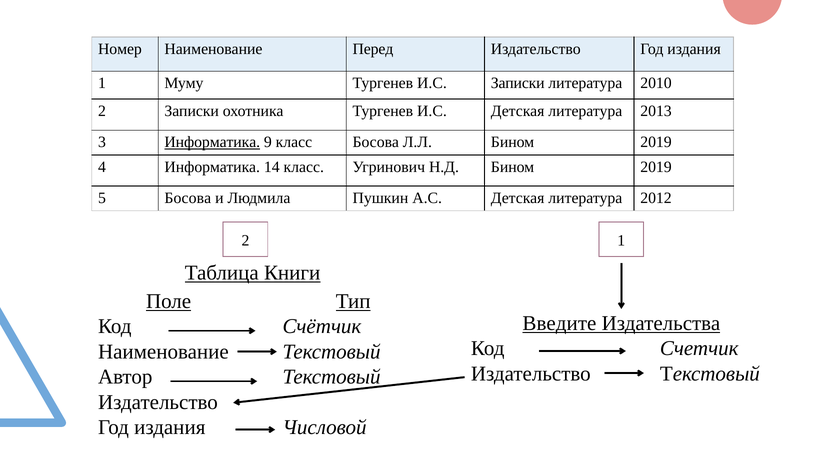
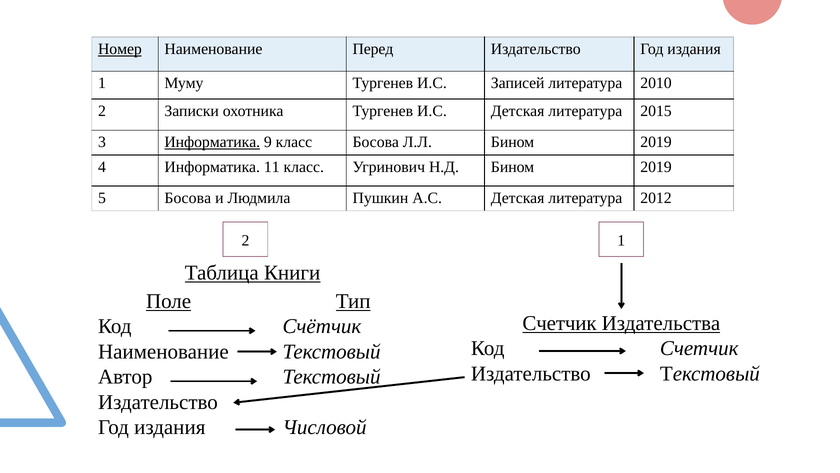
Номер underline: none -> present
И.С Записки: Записки -> Записей
2013: 2013 -> 2015
14: 14 -> 11
Введите at (559, 323): Введите -> Счетчик
